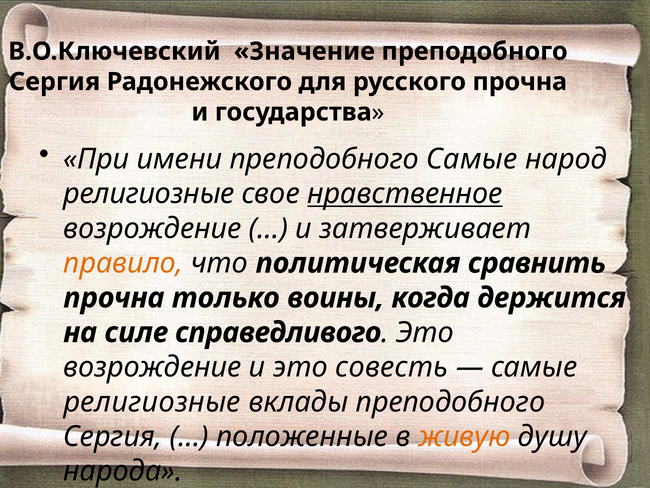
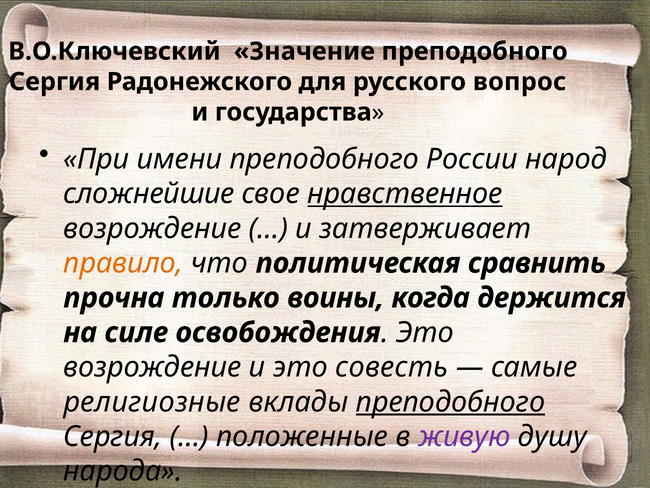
русского прочна: прочна -> вопрос
преподобного Самые: Самые -> России
религиозные at (149, 194): религиозные -> сложнейшие
справедливого: справедливого -> освобождения
преподобного at (450, 402) underline: none -> present
живую colour: orange -> purple
